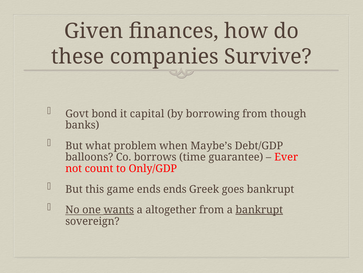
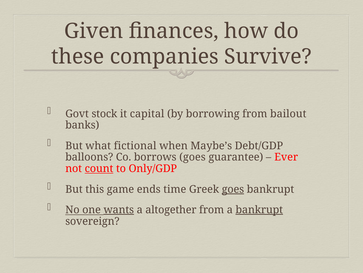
bond: bond -> stock
though: though -> bailout
problem: problem -> fictional
borrows time: time -> goes
count underline: none -> present
ends ends: ends -> time
goes at (233, 189) underline: none -> present
